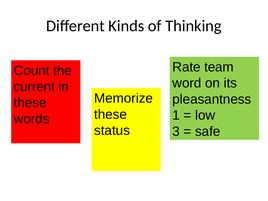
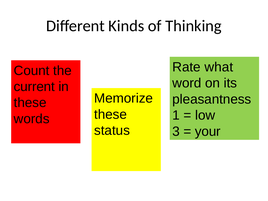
team: team -> what
safe: safe -> your
